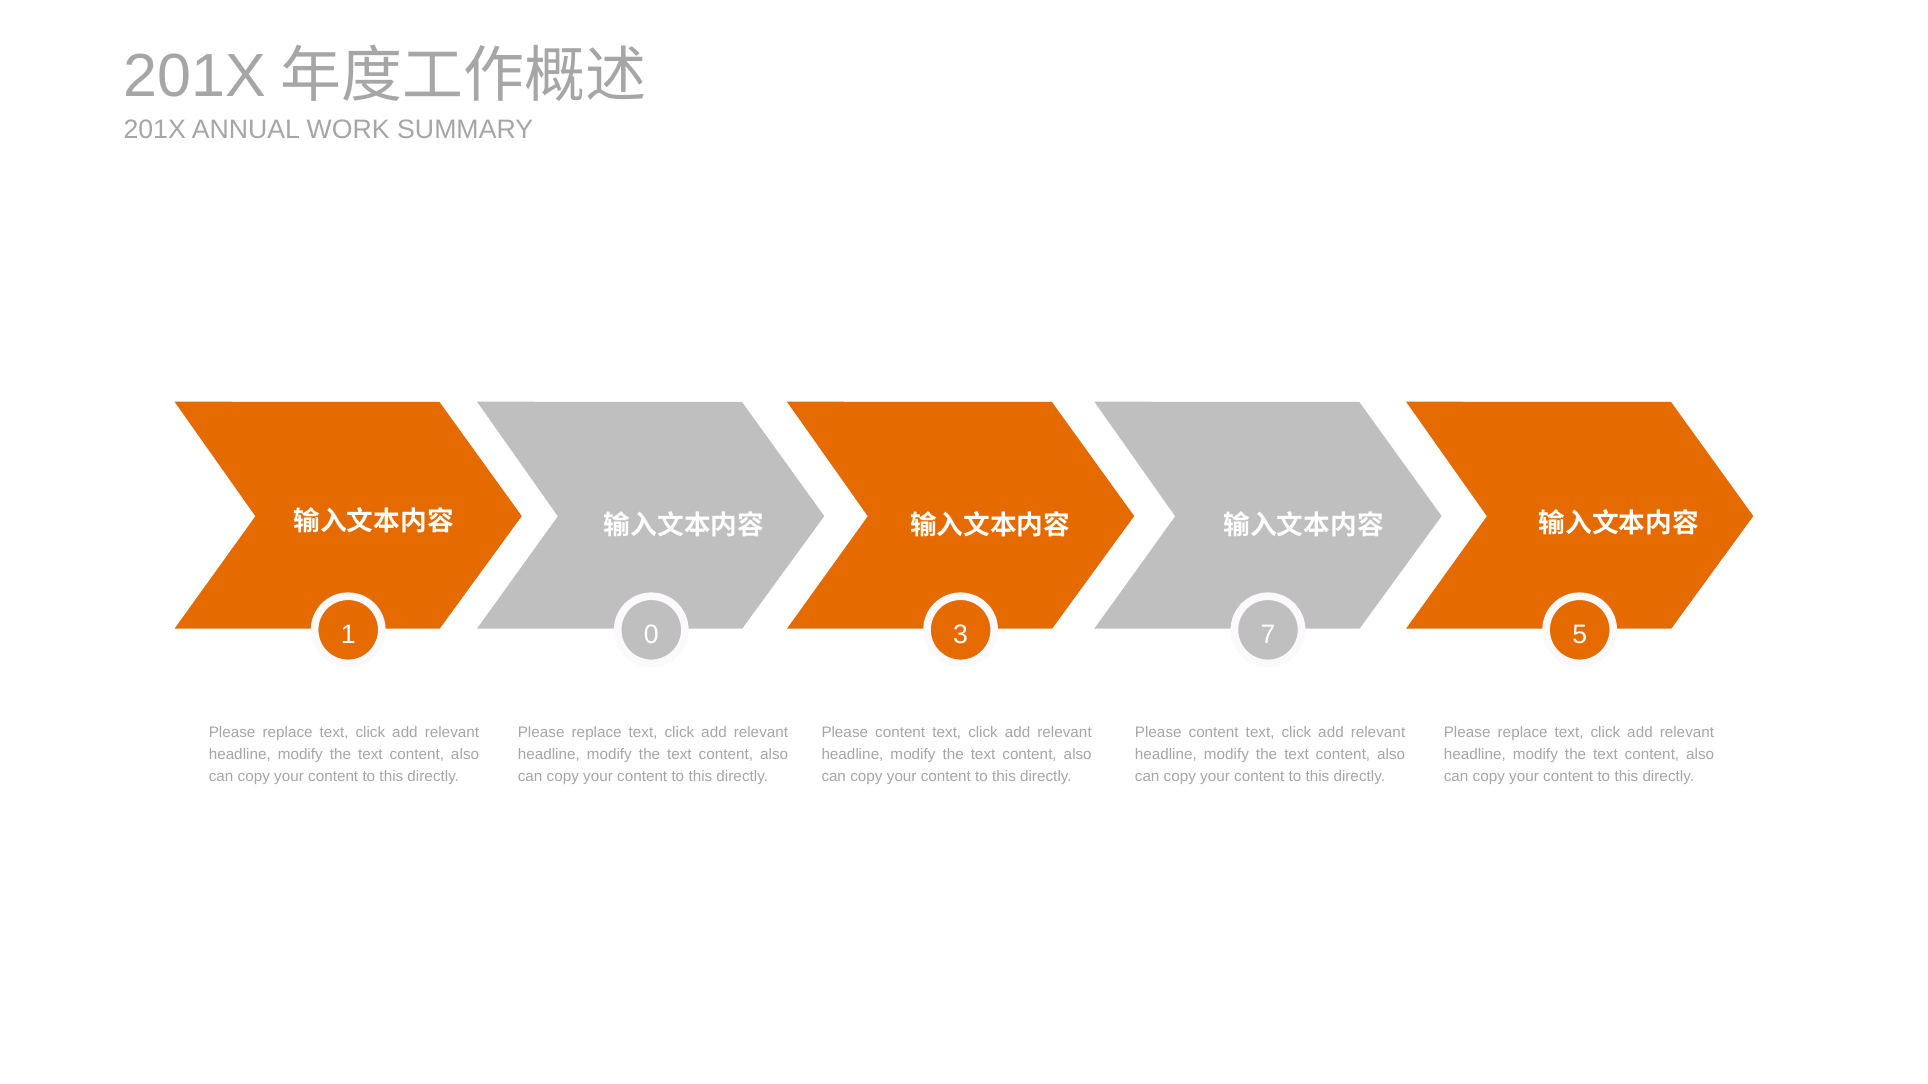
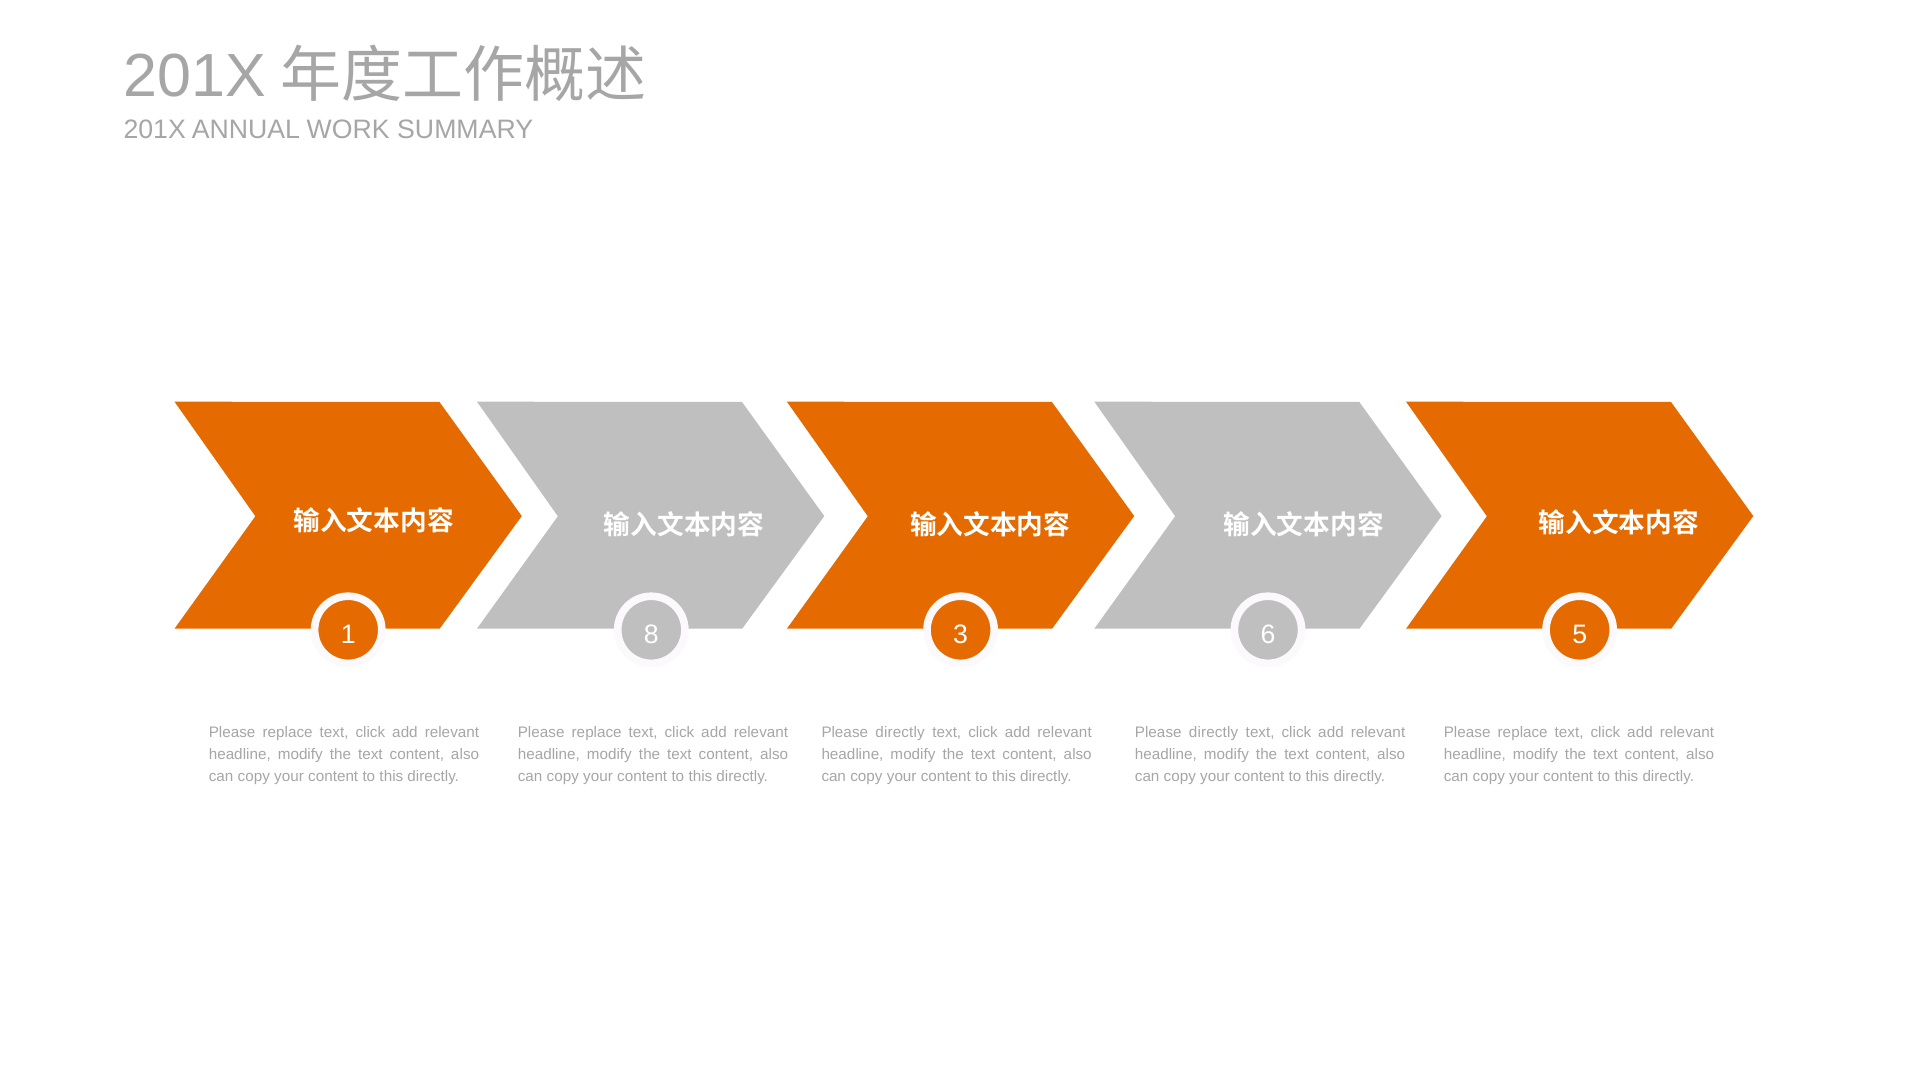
0: 0 -> 8
7: 7 -> 6
content at (900, 733): content -> directly
content at (1214, 733): content -> directly
